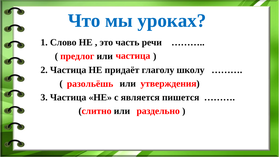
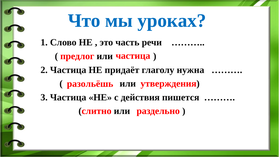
школу: школу -> нужна
является: является -> действия
